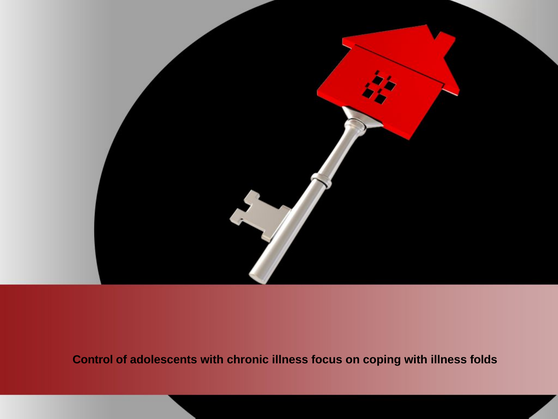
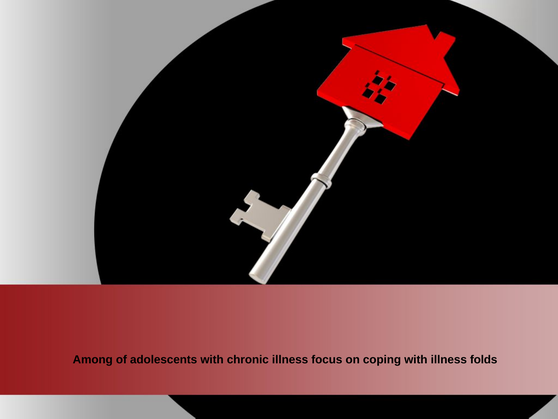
Control: Control -> Among
